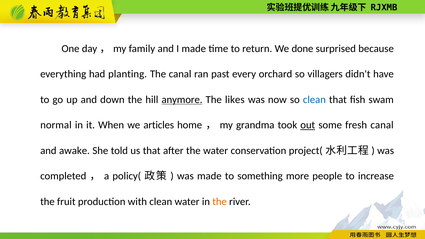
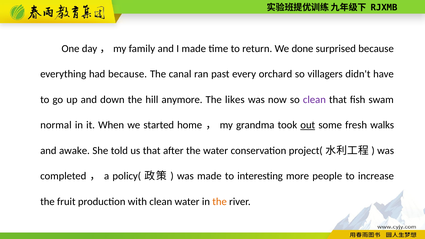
had planting: planting -> because
anymore underline: present -> none
clean at (314, 100) colour: blue -> purple
articles: articles -> started
fresh canal: canal -> walks
something: something -> interesting
